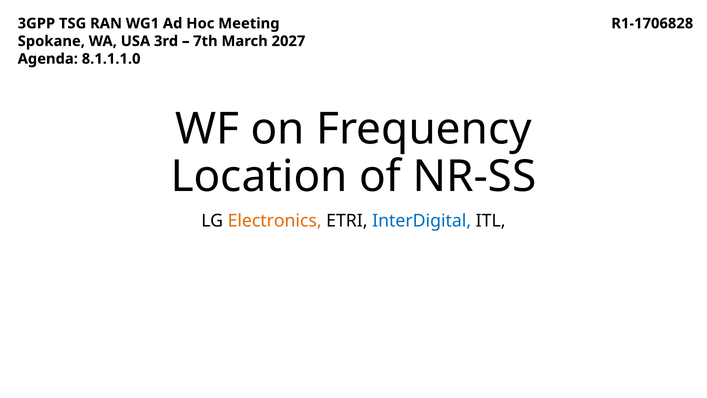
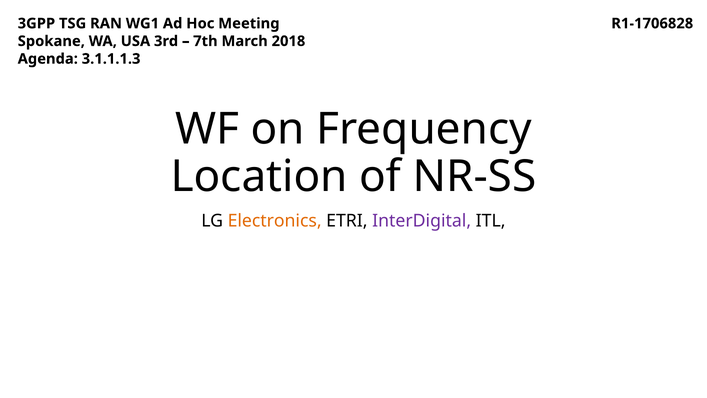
2027: 2027 -> 2018
8.1.1.1.0: 8.1.1.1.0 -> 3.1.1.1.3
InterDigital colour: blue -> purple
